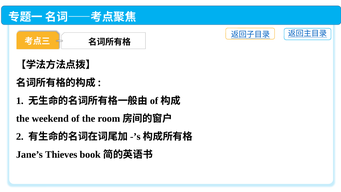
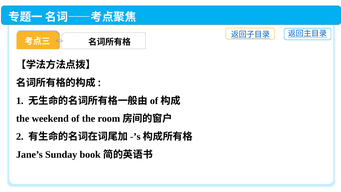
Thieves: Thieves -> Sunday
